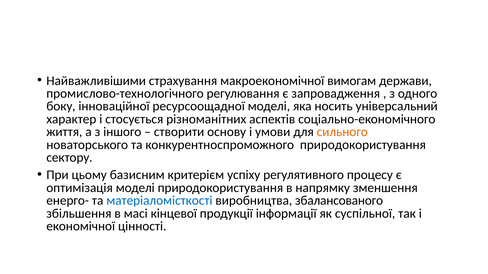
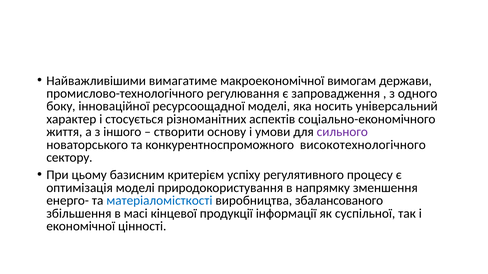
страхування: страхування -> вимагатиме
сильного colour: orange -> purple
конкурентноспроможного природокористування: природокористування -> високотехнологічного
